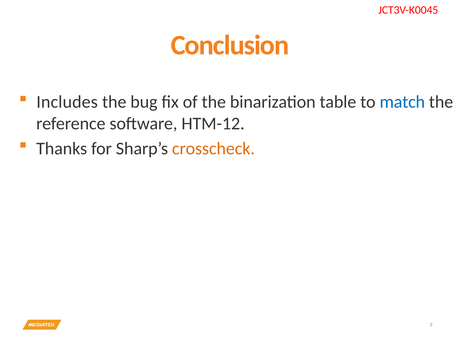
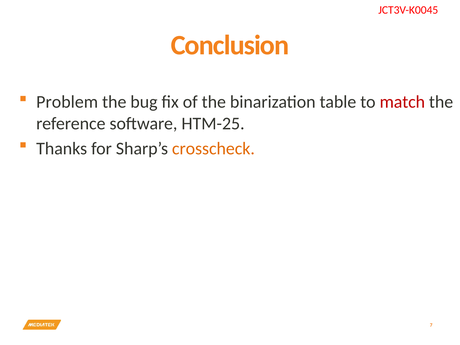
Includes: Includes -> Problem
match colour: blue -> red
HTM-12: HTM-12 -> HTM-25
